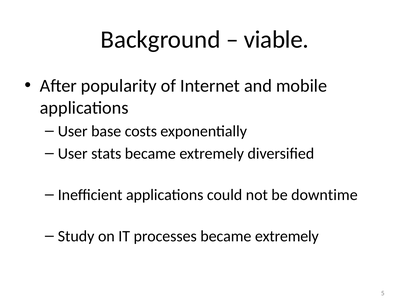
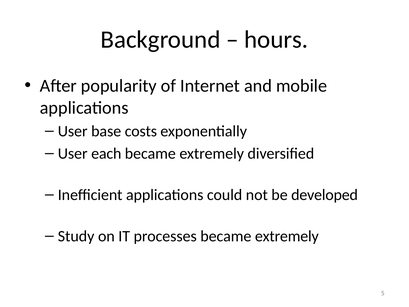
viable: viable -> hours
stats: stats -> each
downtime: downtime -> developed
